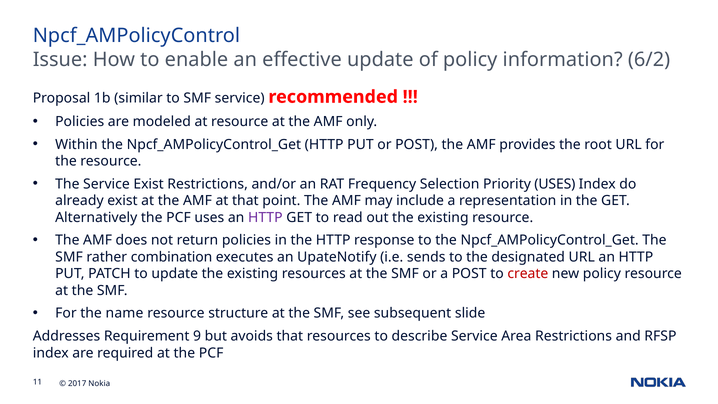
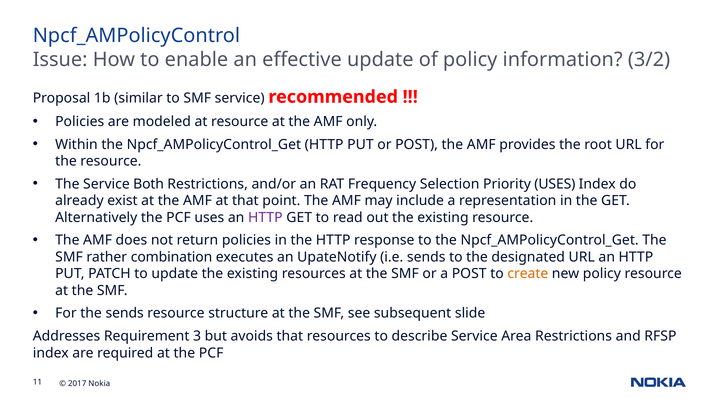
6/2: 6/2 -> 3/2
Service Exist: Exist -> Both
create colour: red -> orange
the name: name -> sends
9: 9 -> 3
